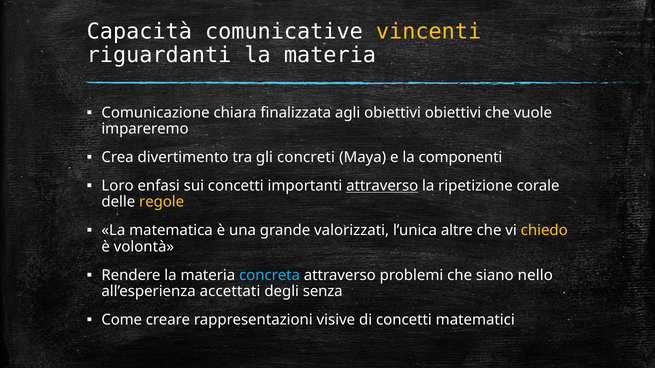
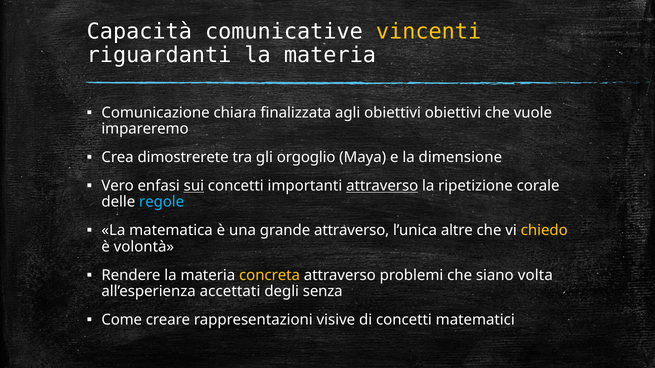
divertimento: divertimento -> dimostrerete
concreti: concreti -> orgoglio
componenti: componenti -> dimensione
Loro: Loro -> Vero
sui underline: none -> present
regole colour: yellow -> light blue
grande valorizzati: valorizzati -> attraverso
concreta colour: light blue -> yellow
nello: nello -> volta
